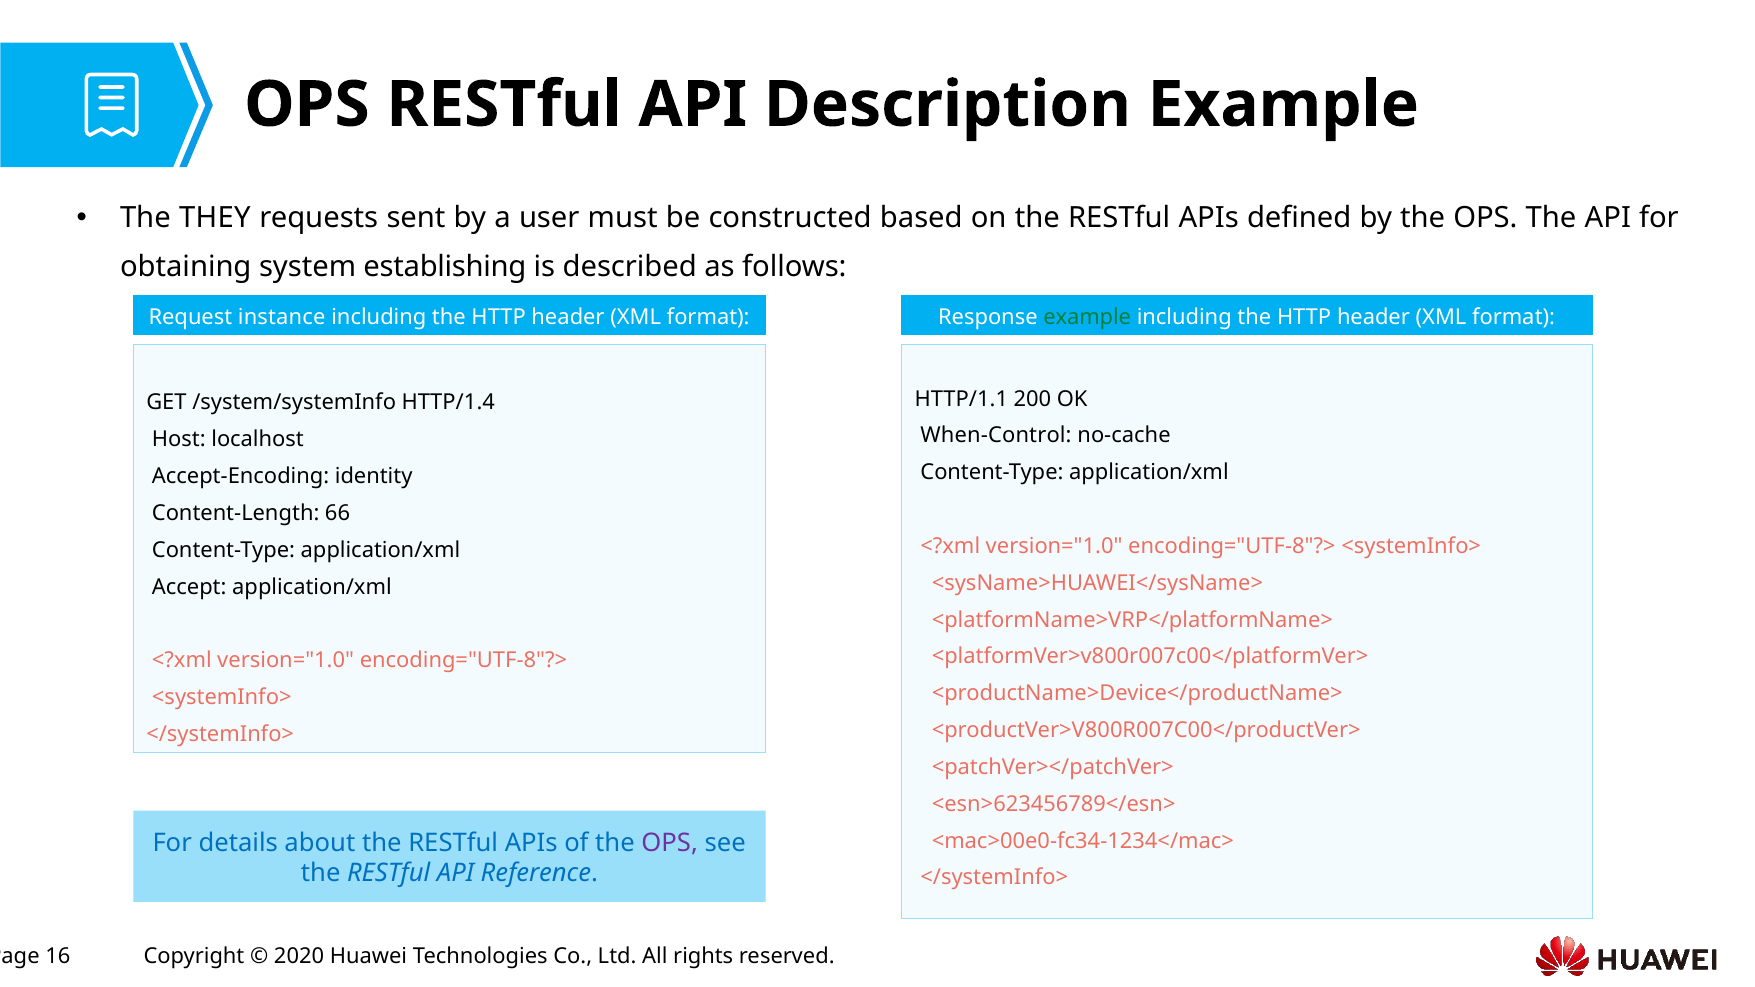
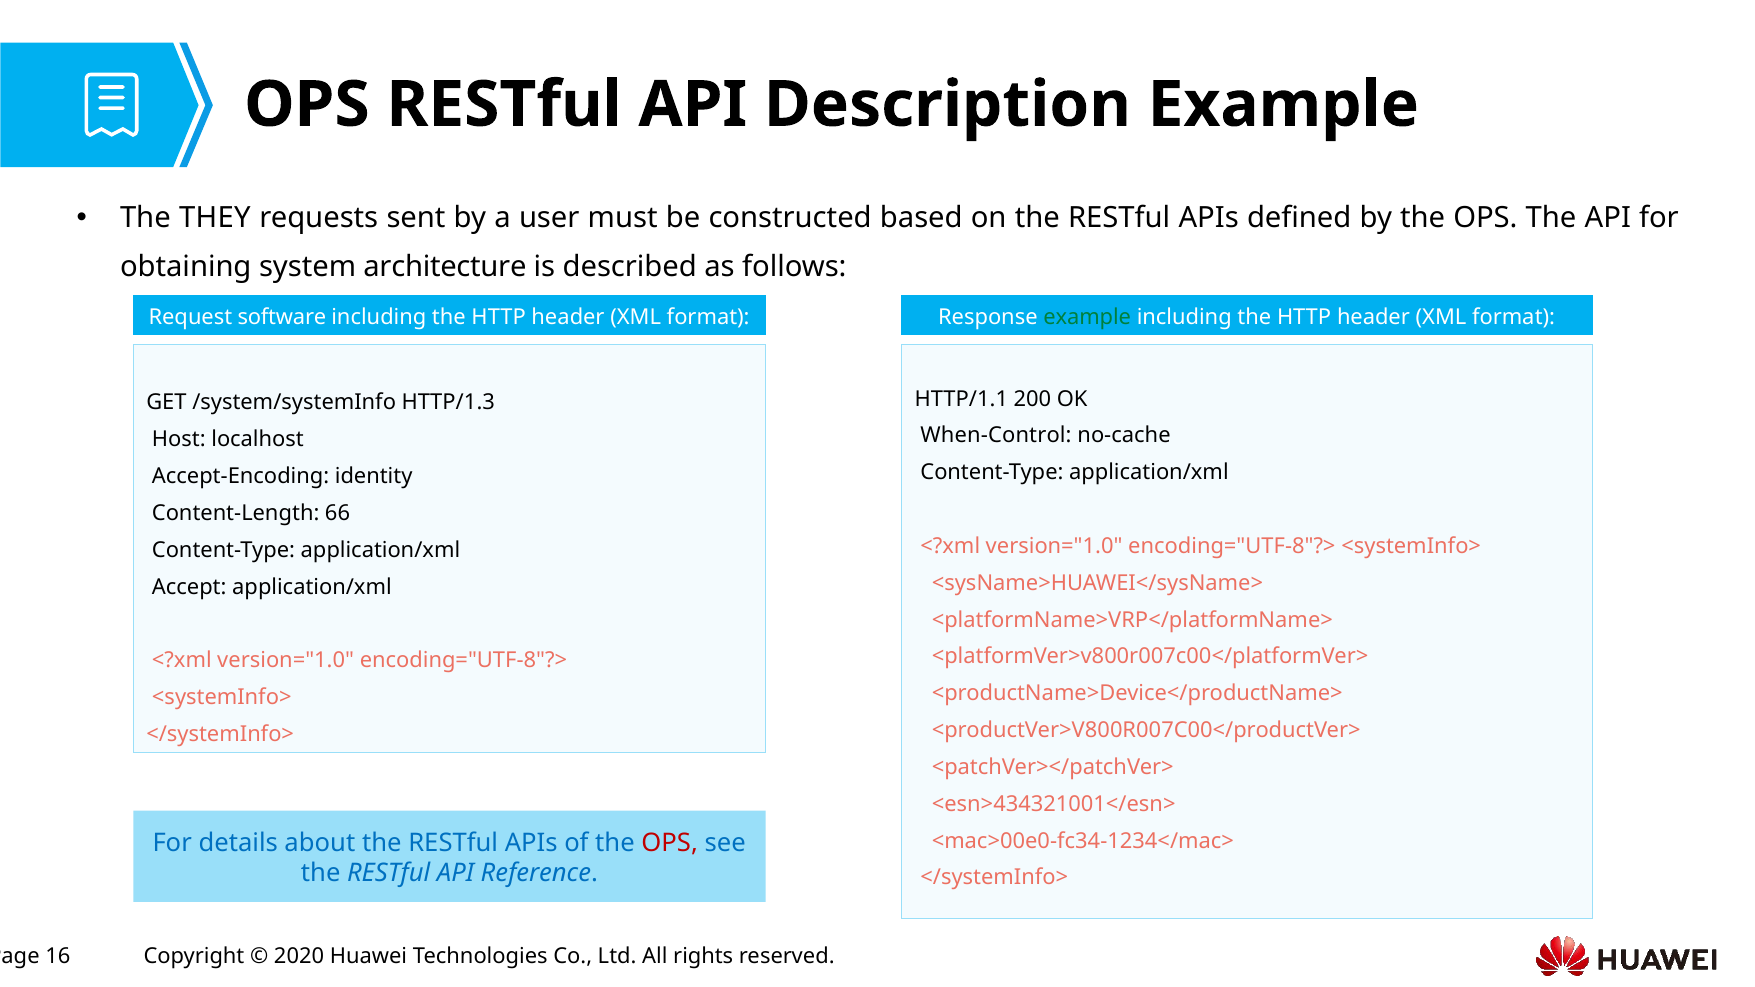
establishing: establishing -> architecture
instance: instance -> software
HTTP/1.4: HTTP/1.4 -> HTTP/1.3
<esn>623456789</esn>: <esn>623456789</esn> -> <esn>434321001</esn>
OPS at (670, 843) colour: purple -> red
